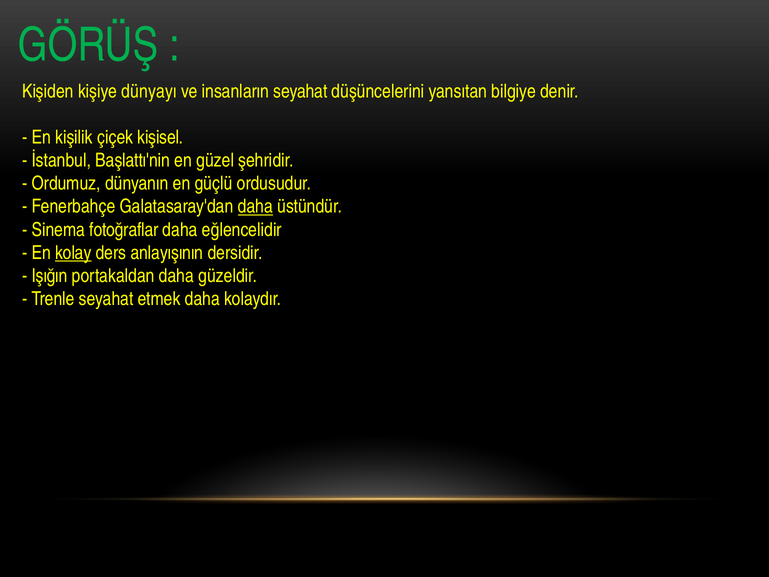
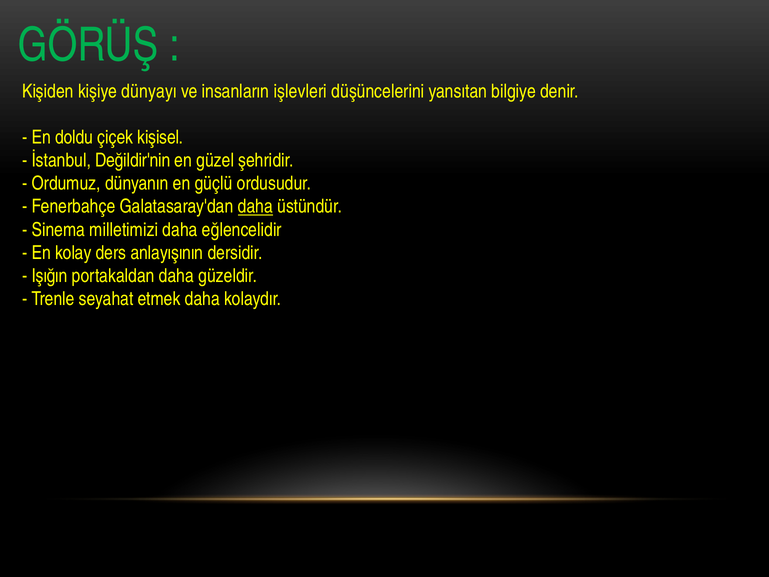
insanların seyahat: seyahat -> işlevleri
kişilik: kişilik -> doldu
Başlattı'nin: Başlattı'nin -> Değildir'nin
fotoğraflar: fotoğraflar -> milletimizi
kolay underline: present -> none
